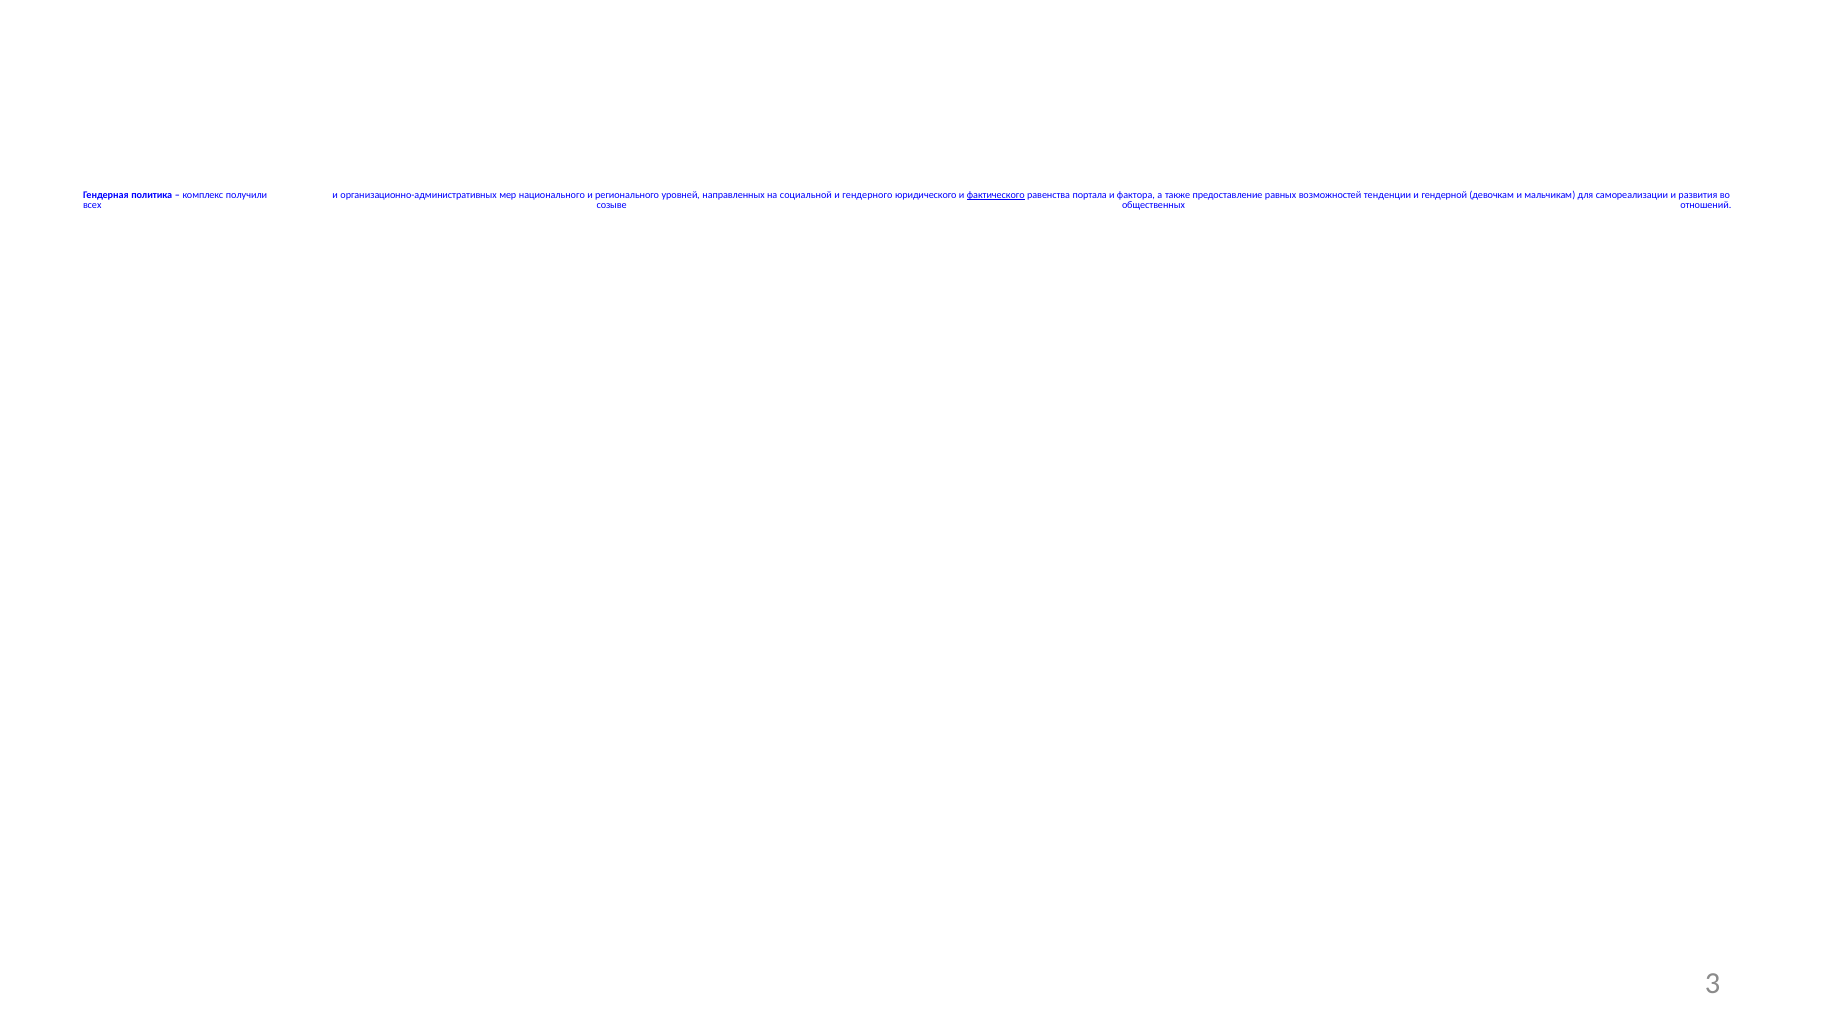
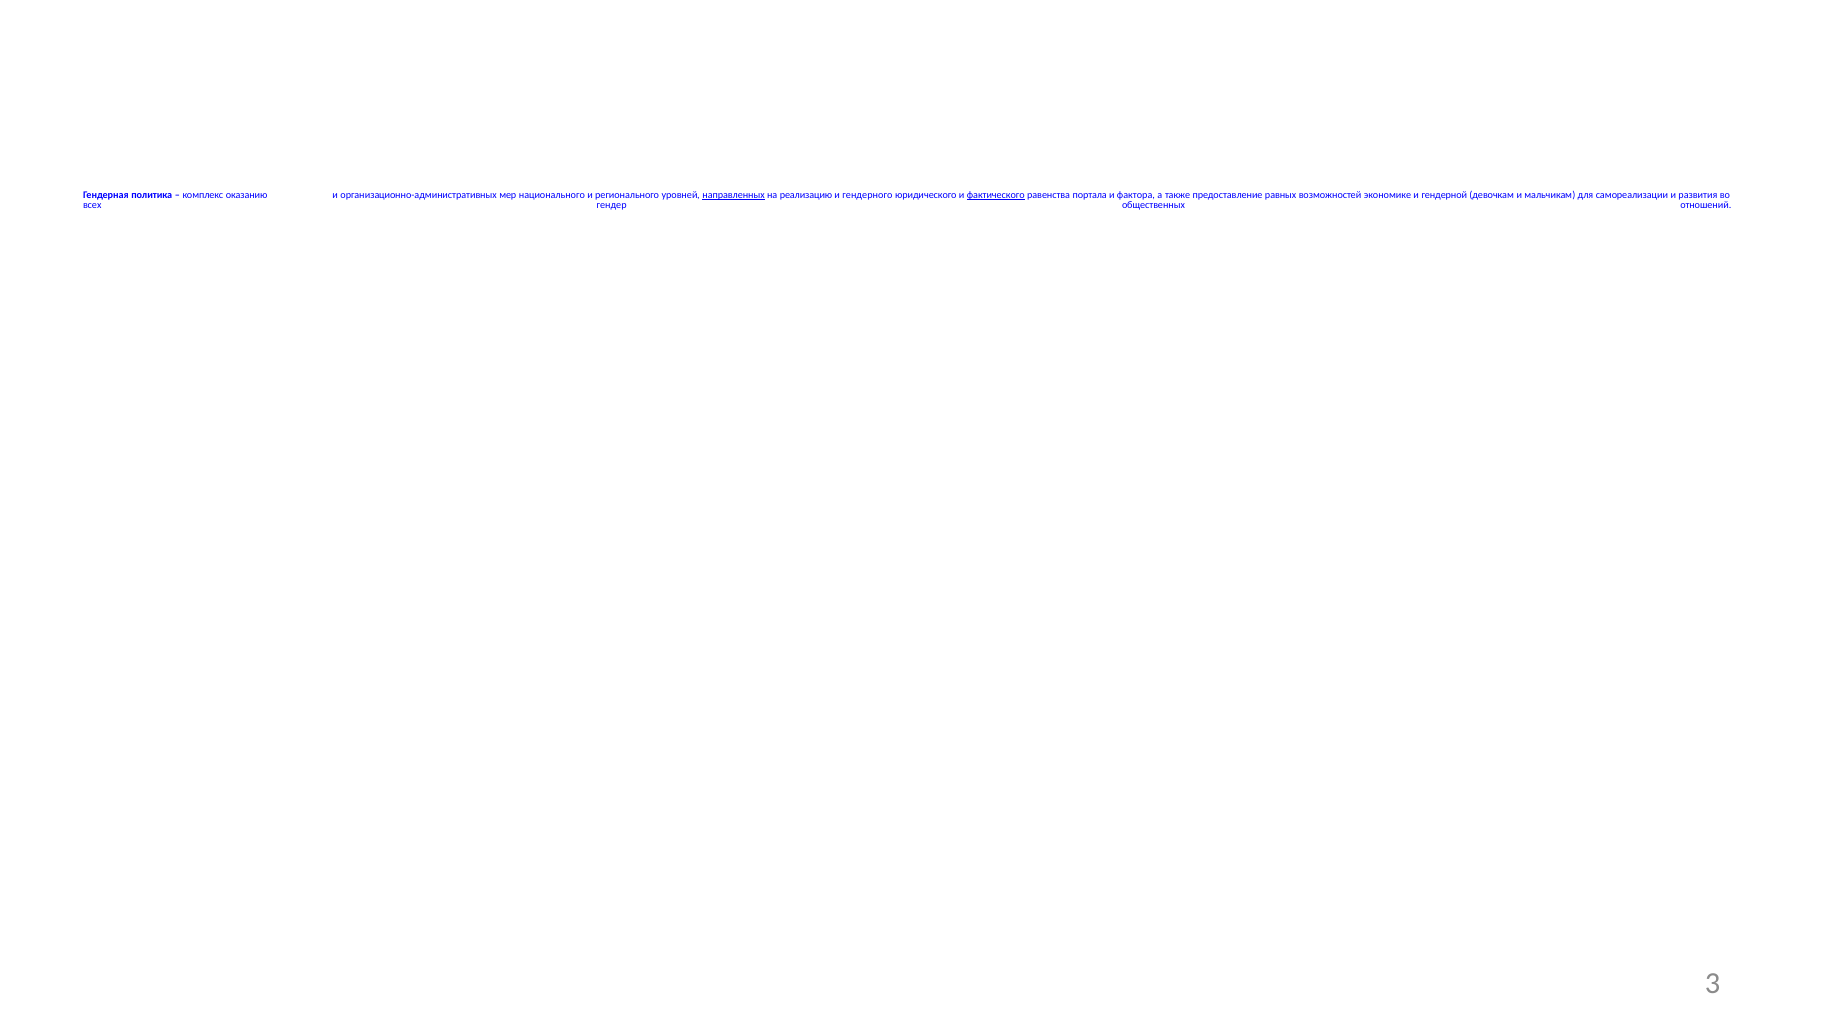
получили: получили -> оказанию
направленных underline: none -> present
социальной: социальной -> реализацию
тенденции: тенденции -> экономике
созыве: созыве -> гендер
